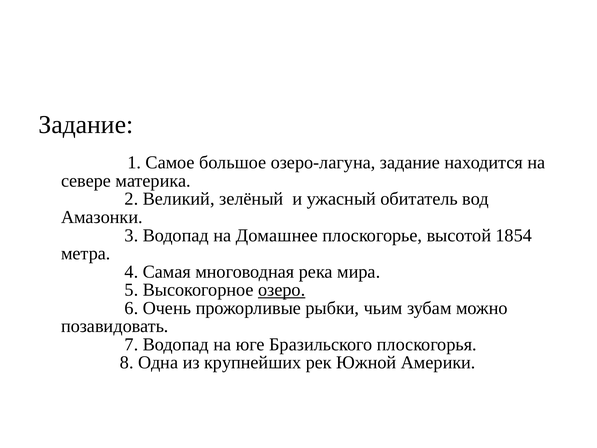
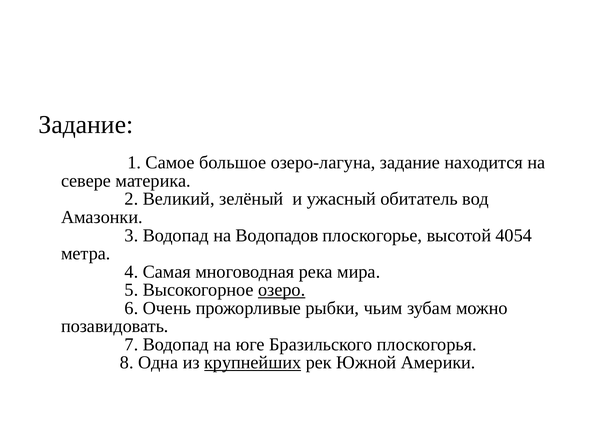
Домашнее: Домашнее -> Водопадов
1854: 1854 -> 4054
крупнейших underline: none -> present
